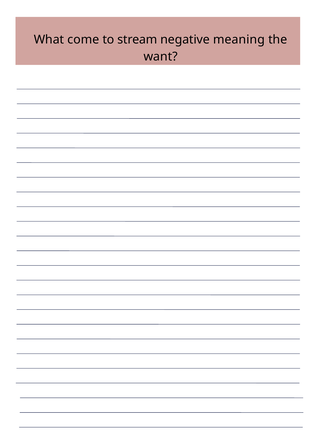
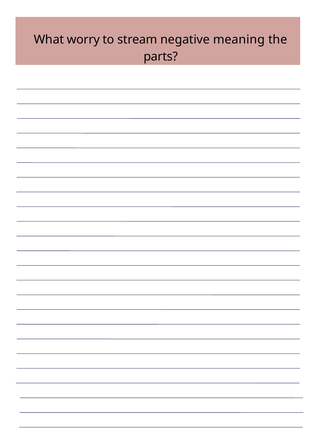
come: come -> worry
want: want -> parts
